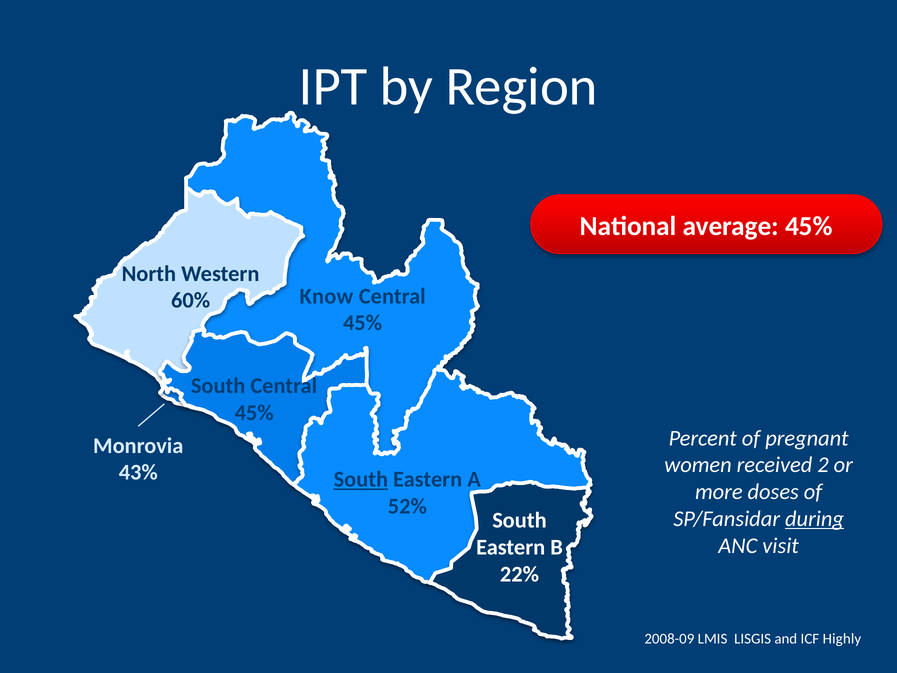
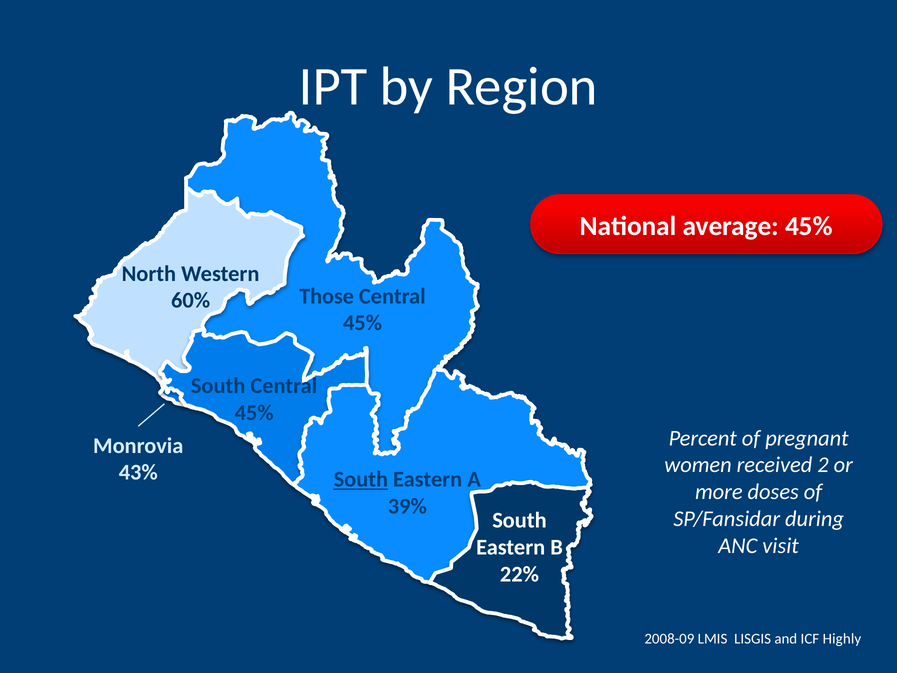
Know: Know -> Those
52%: 52% -> 39%
during underline: present -> none
